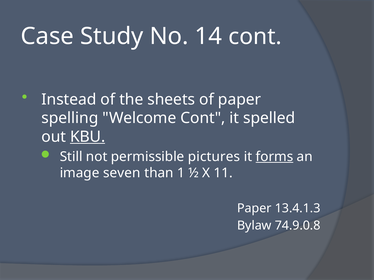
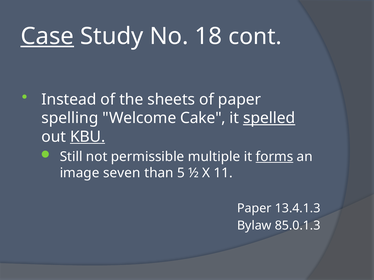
Case underline: none -> present
14: 14 -> 18
Welcome Cont: Cont -> Cake
spelled underline: none -> present
pictures: pictures -> multiple
1: 1 -> 5
74.9.0.8: 74.9.0.8 -> 85.0.1.3
